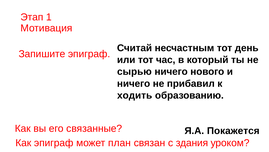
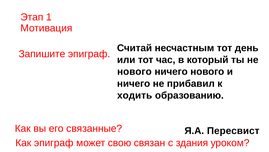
сырью at (134, 71): сырью -> нового
Покажется: Покажется -> Пересвист
план: план -> свою
